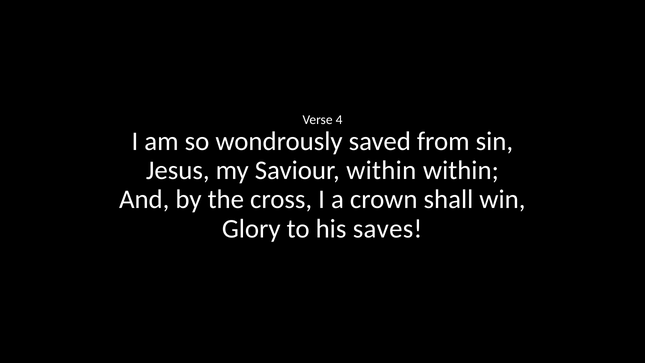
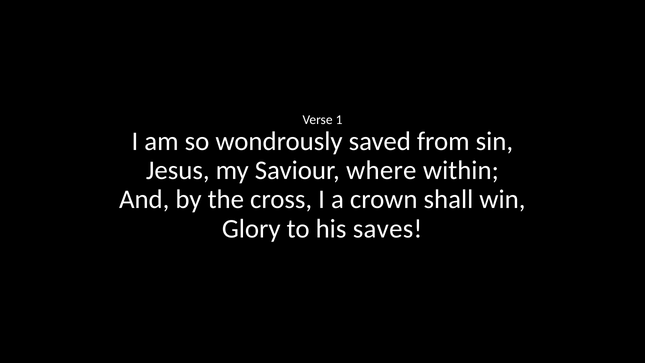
4: 4 -> 1
Saviour within: within -> where
